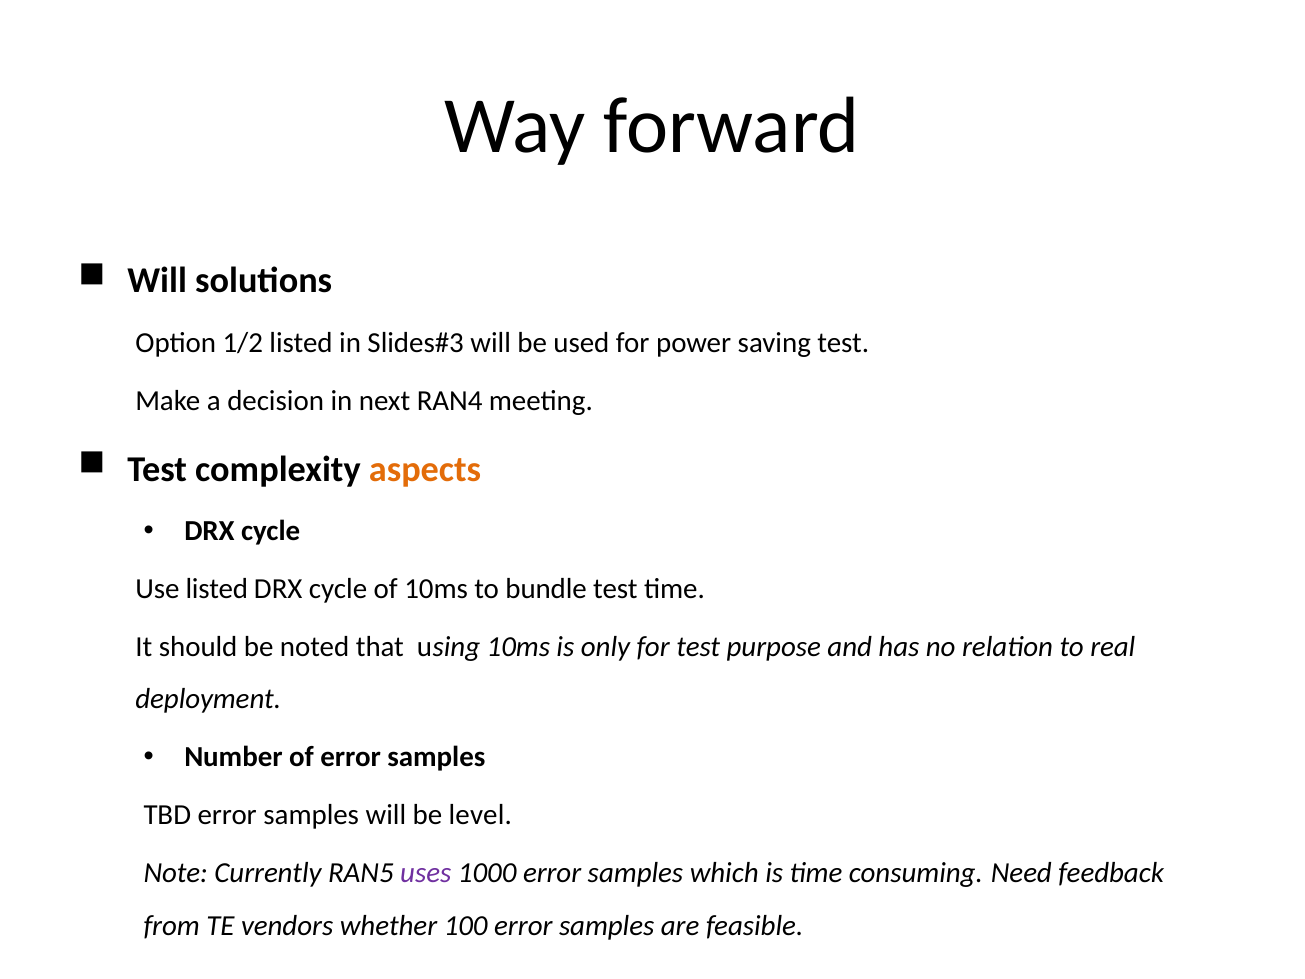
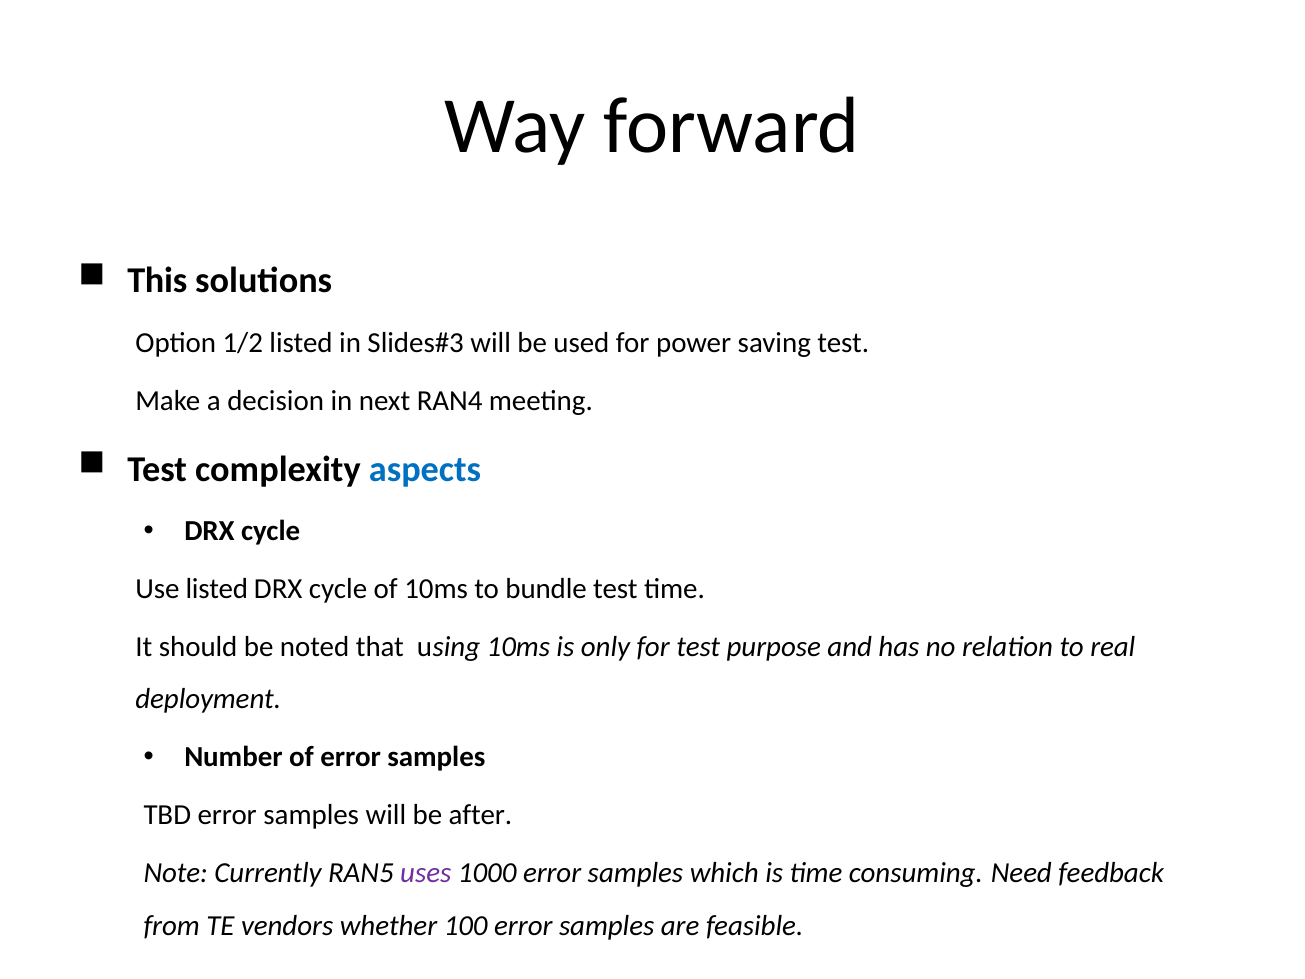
Will at (157, 281): Will -> This
aspects colour: orange -> blue
level: level -> after
